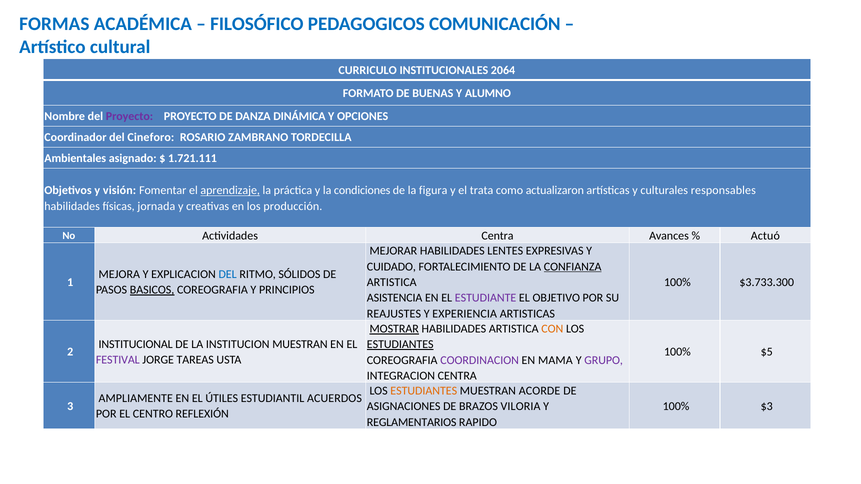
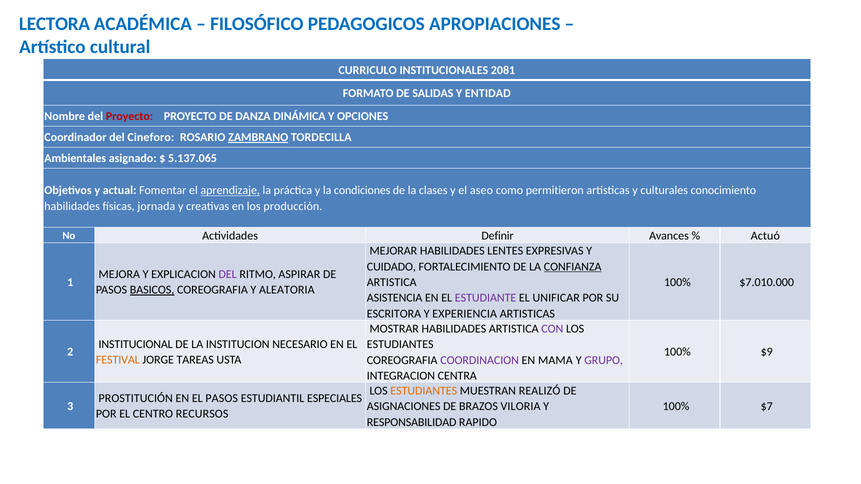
FORMAS: FORMAS -> LECTORA
COMUNICACIÓN: COMUNICACIÓN -> APROPIACIONES
2064: 2064 -> 2081
BUENAS: BUENAS -> SALIDAS
ALUMNO: ALUMNO -> ENTIDAD
Proyecto at (129, 116) colour: purple -> red
ZAMBRANO underline: none -> present
1.721.111: 1.721.111 -> 5.137.065
visión: visión -> actual
figura: figura -> clases
trata: trata -> aseo
actualizaron: actualizaron -> permitieron
responsables: responsables -> conocimiento
Actividades Centra: Centra -> Definir
DEL at (228, 274) colour: blue -> purple
SÓLIDOS: SÓLIDOS -> ASPIRAR
$3.733.300: $3.733.300 -> $7.010.000
PRINCIPIOS: PRINCIPIOS -> ALEATORIA
OBJETIVO: OBJETIVO -> UNIFICAR
REAJUSTES: REAJUSTES -> ESCRITORA
MOSTRAR underline: present -> none
CON colour: orange -> purple
INSTITUCION MUESTRAN: MUESTRAN -> NECESARIO
ESTUDIANTES at (400, 345) underline: present -> none
$5: $5 -> $9
FESTIVAL colour: purple -> orange
ACORDE: ACORDE -> REALIZÓ
AMPLIAMENTE: AMPLIAMENTE -> PROSTITUCIÓN
EL ÚTILES: ÚTILES -> PASOS
ACUERDOS: ACUERDOS -> ESPECIALES
$3: $3 -> $7
REFLEXIÓN: REFLEXIÓN -> RECURSOS
REGLAMENTARIOS: REGLAMENTARIOS -> RESPONSABILIDAD
